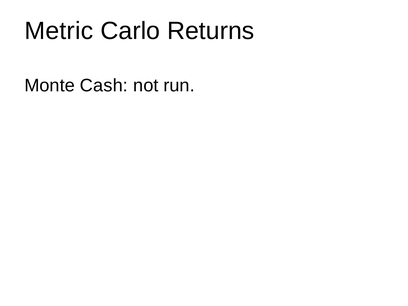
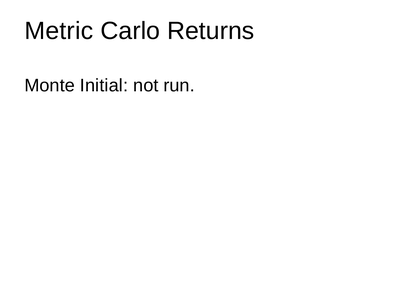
Cash: Cash -> Initial
